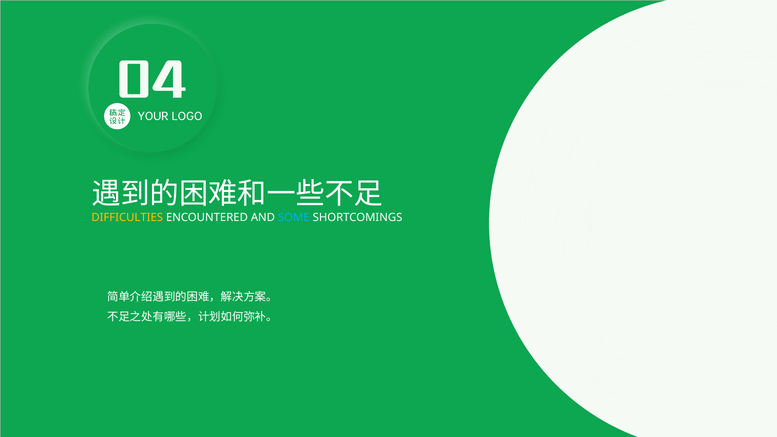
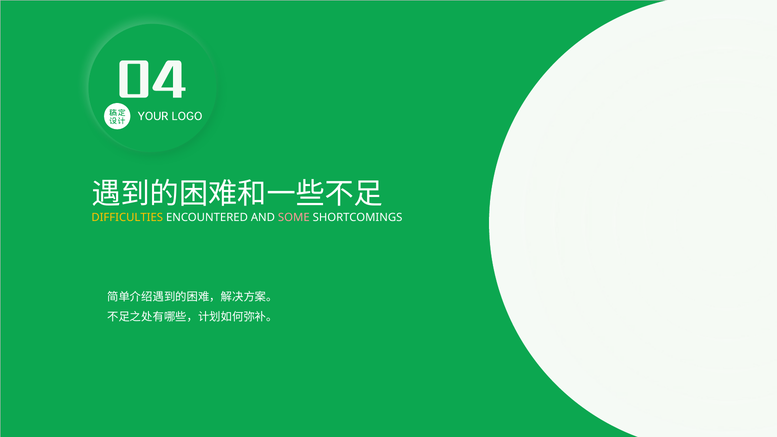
SOME colour: light blue -> pink
